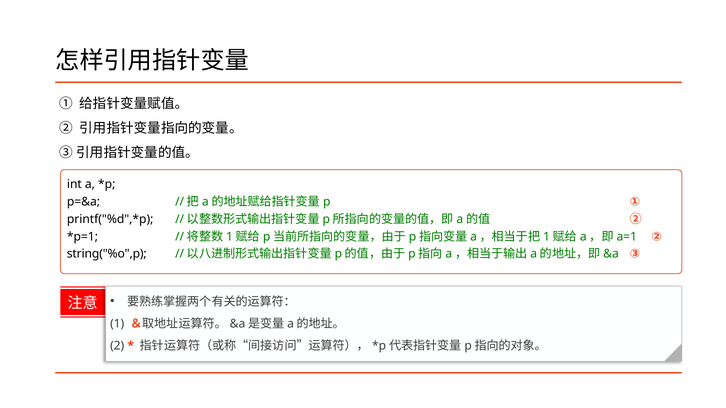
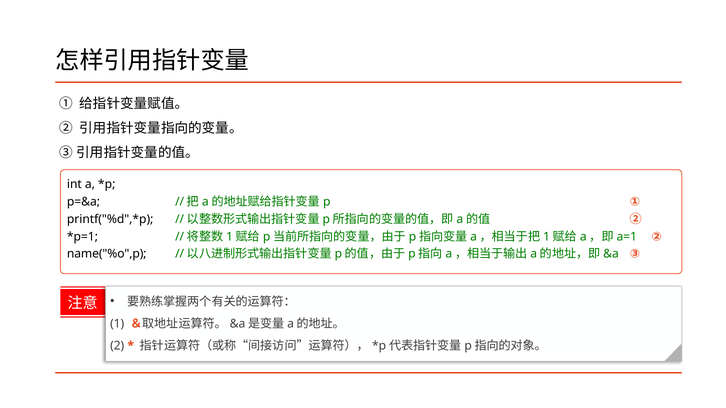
string("%o",p: string("%o",p -> name("%o",p
